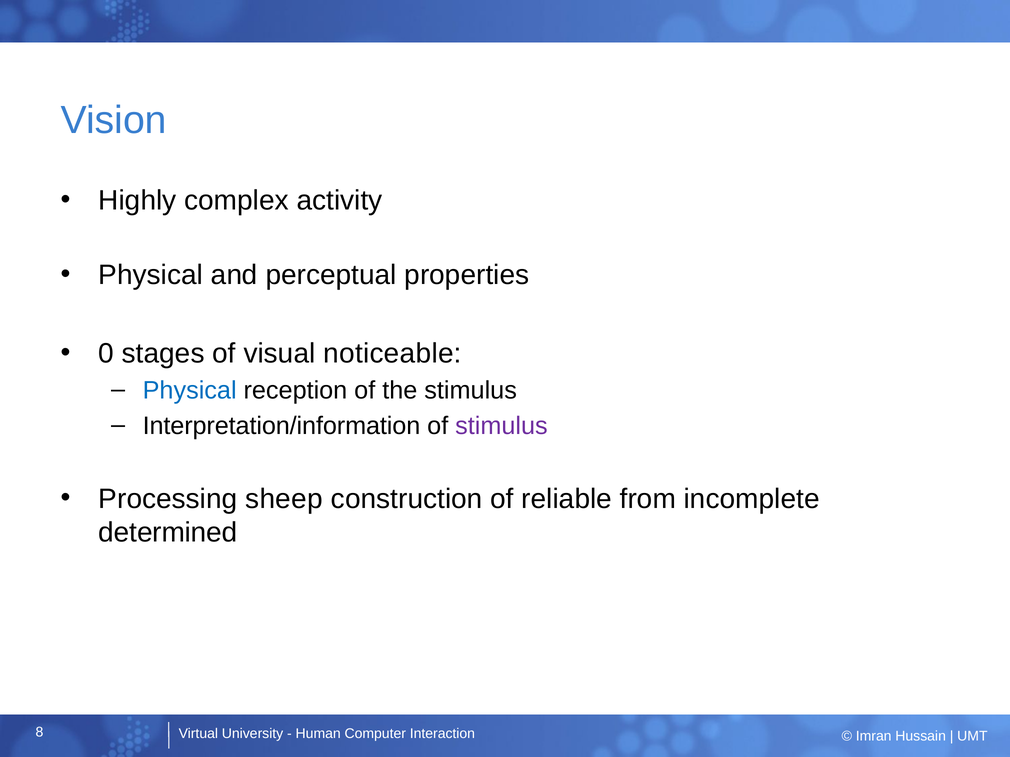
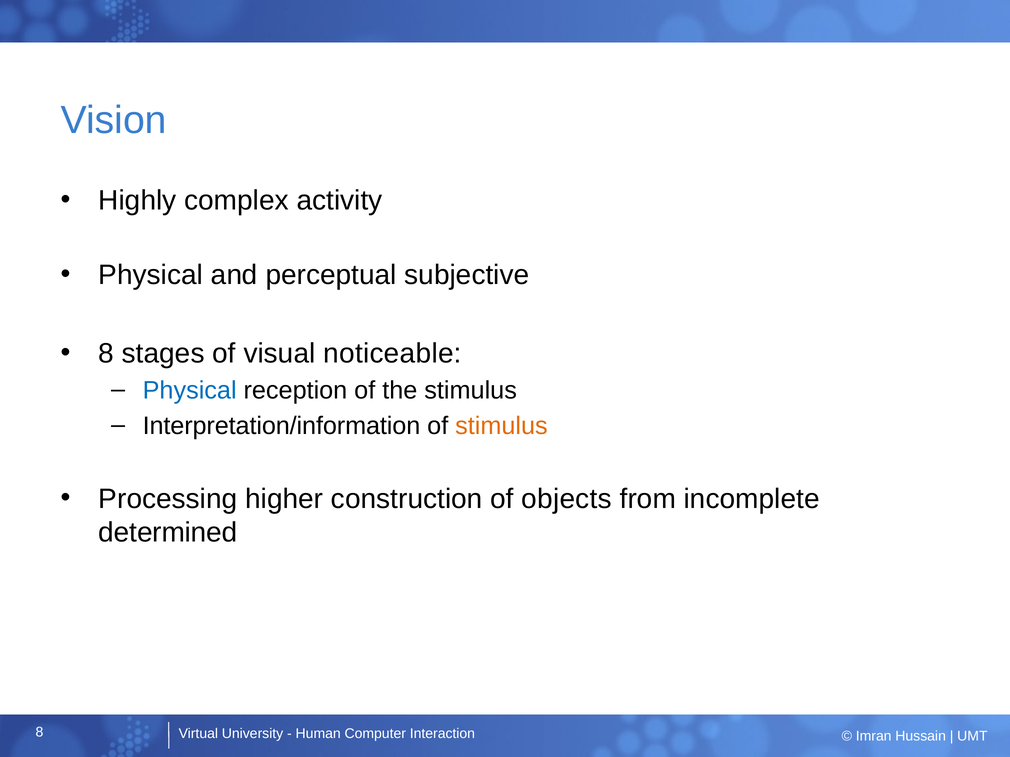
properties: properties -> subjective
0 at (106, 354): 0 -> 8
stimulus at (501, 426) colour: purple -> orange
sheep: sheep -> higher
reliable: reliable -> objects
